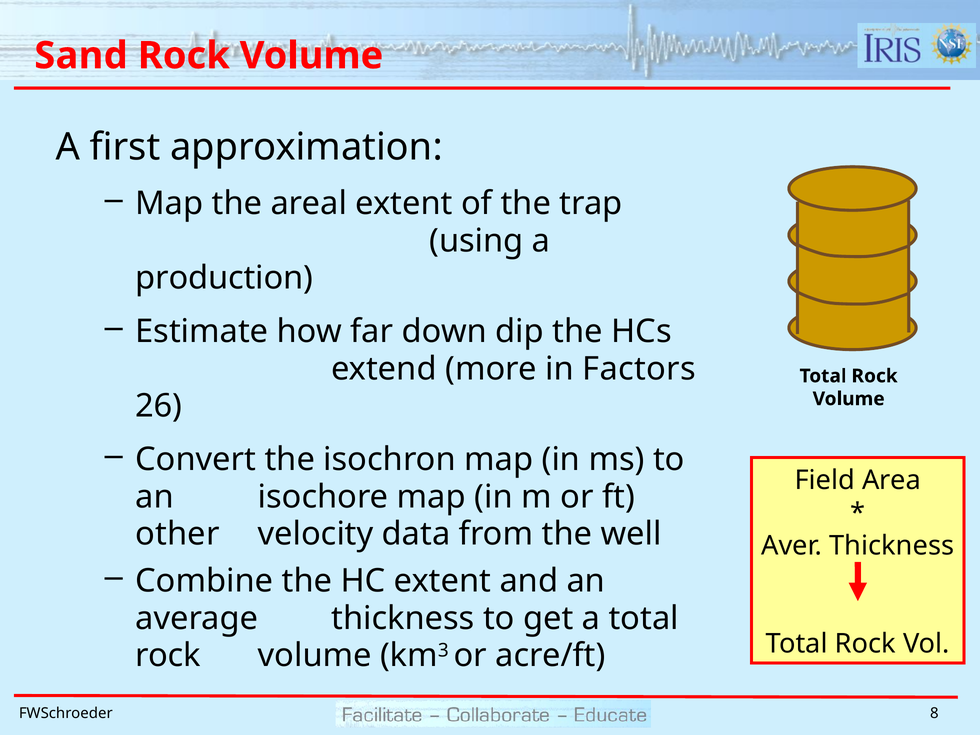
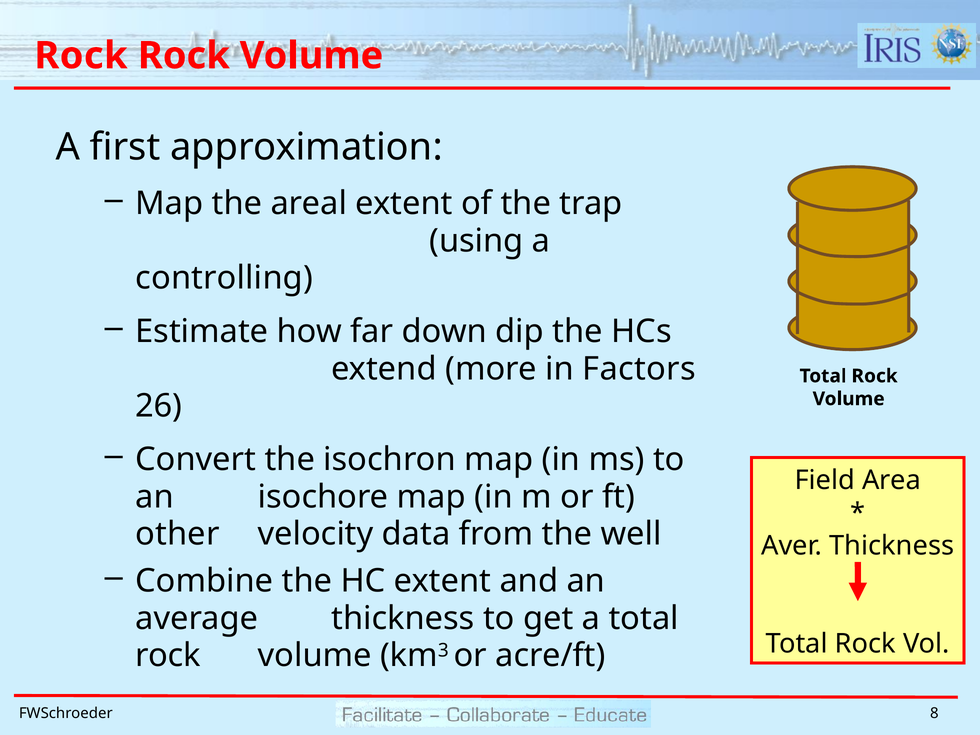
Sand at (81, 56): Sand -> Rock
production: production -> controlling
